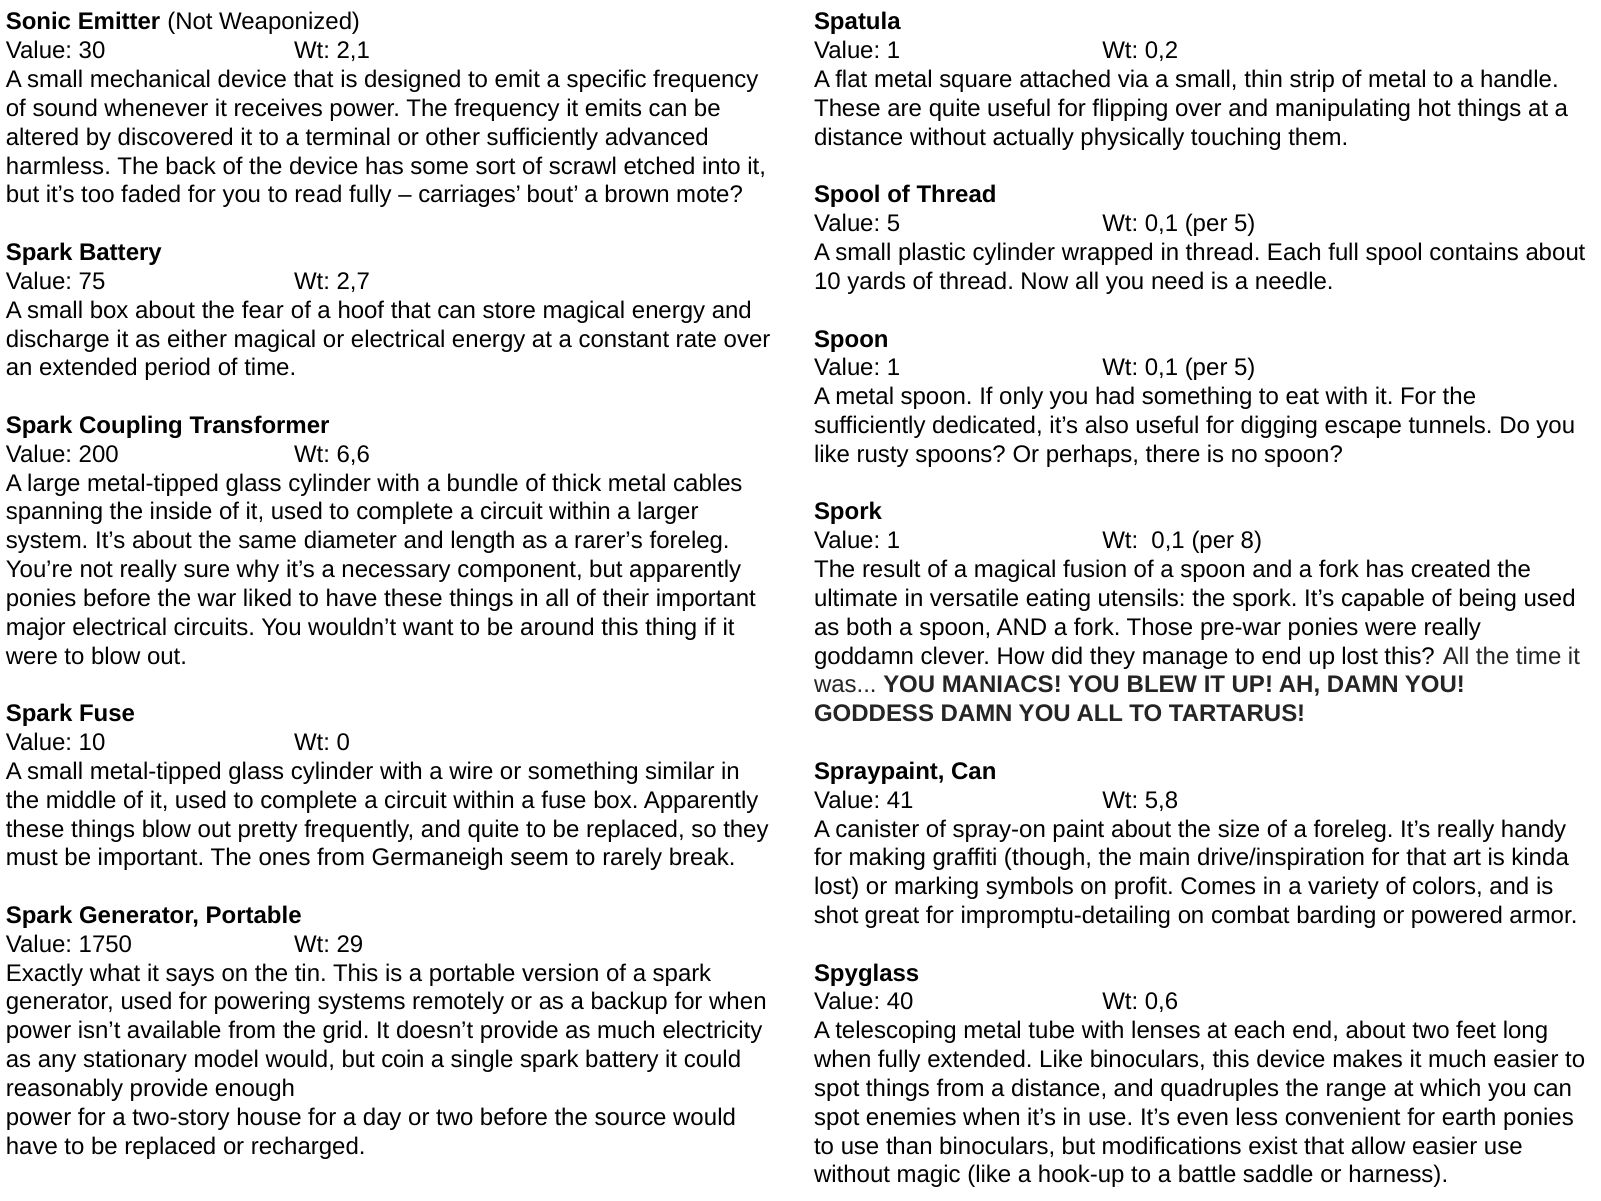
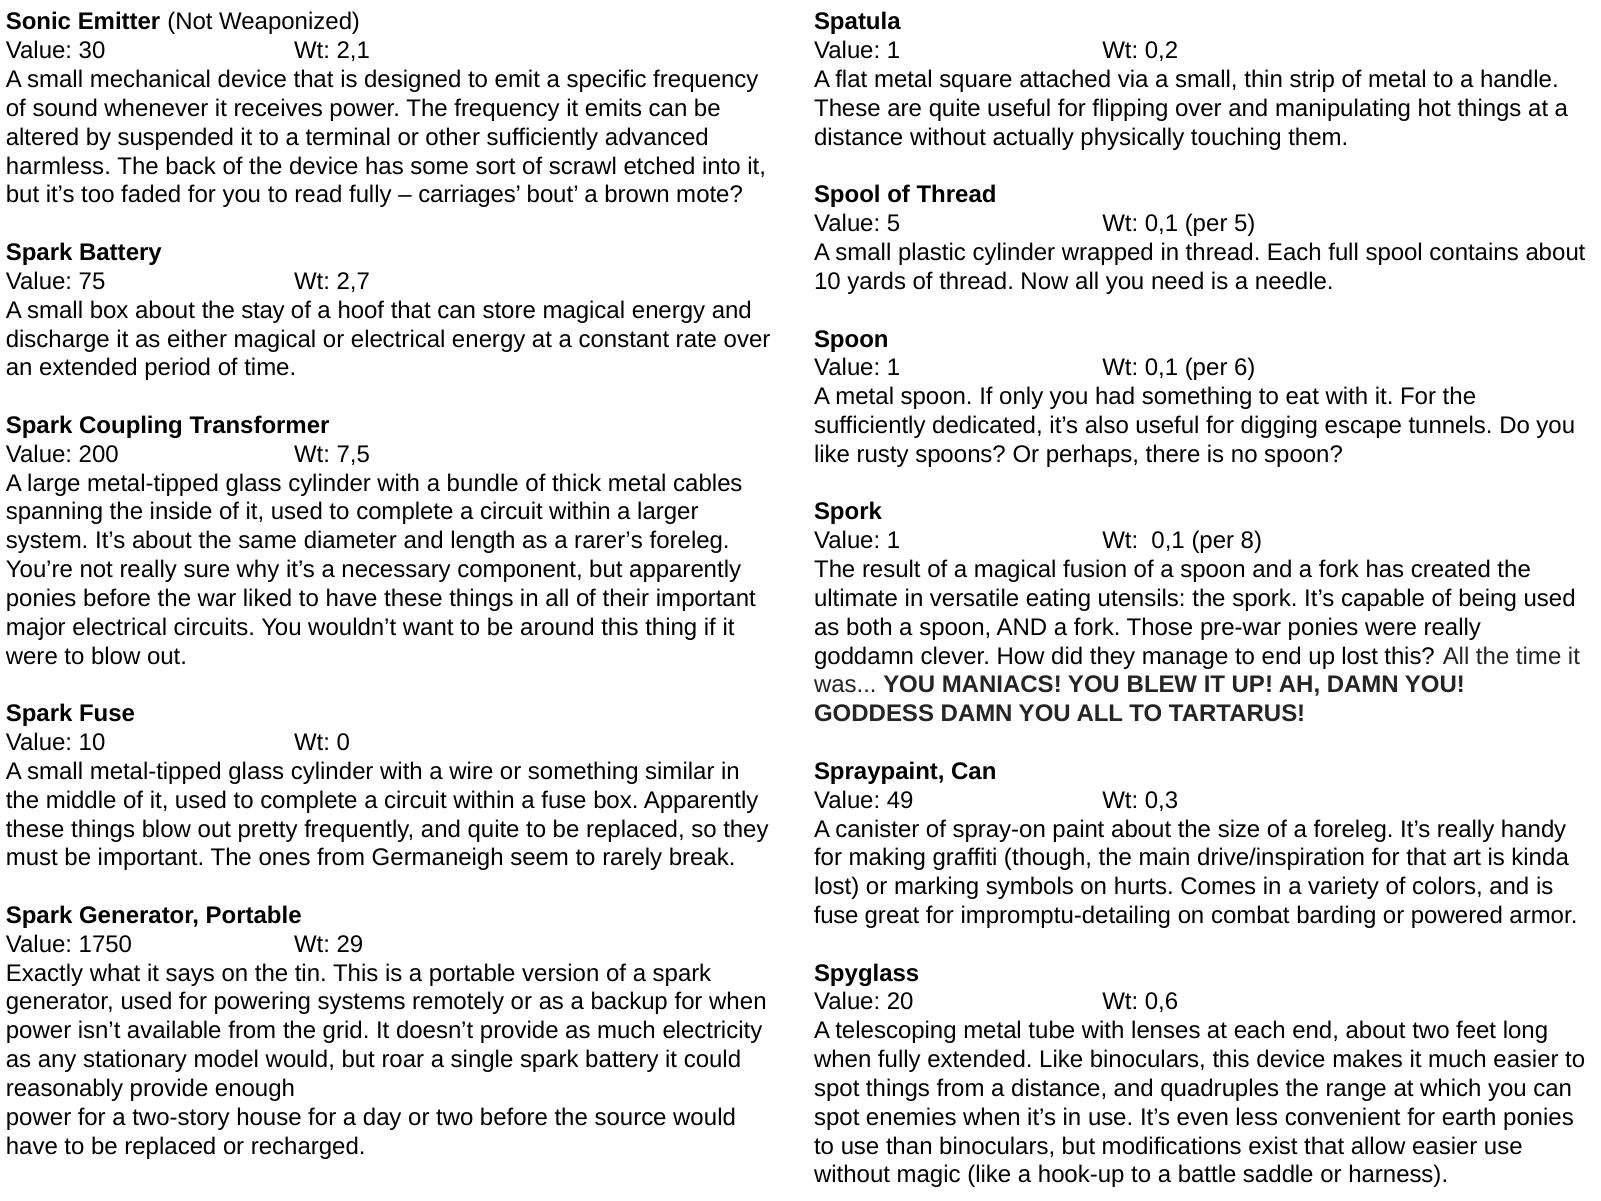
discovered: discovered -> suspended
fear: fear -> stay
5 at (1245, 368): 5 -> 6
6,6: 6,6 -> 7,5
41: 41 -> 49
5,8: 5,8 -> 0,3
profit: profit -> hurts
shot at (836, 915): shot -> fuse
40: 40 -> 20
coin: coin -> roar
